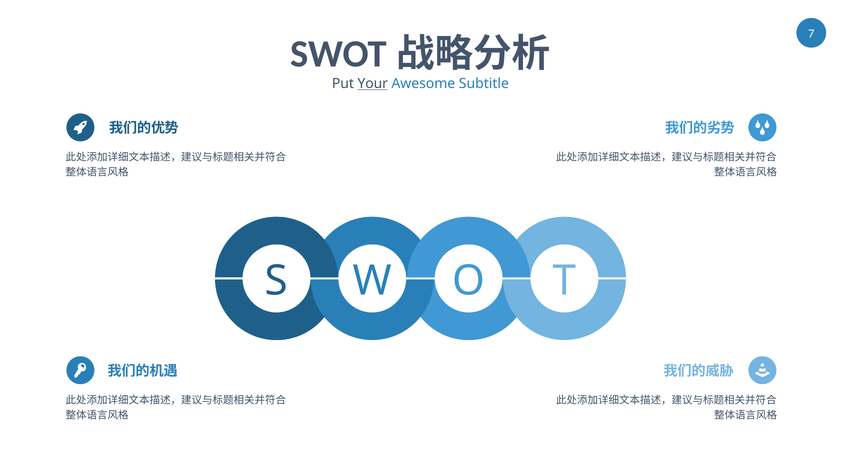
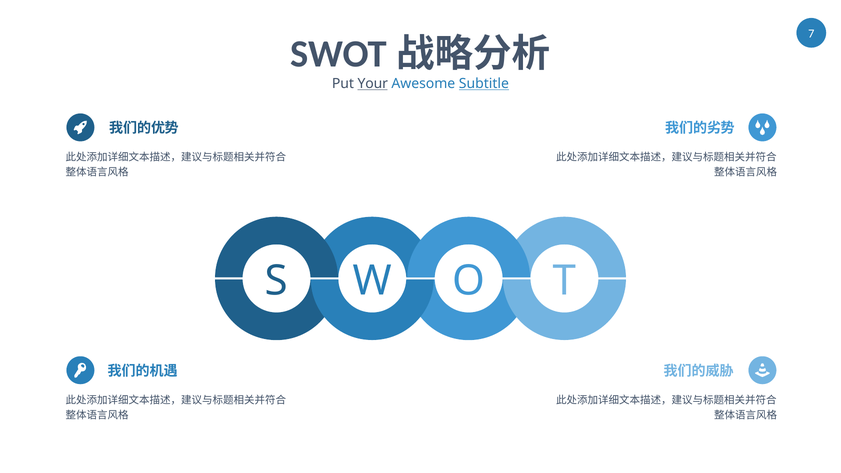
Subtitle underline: none -> present
